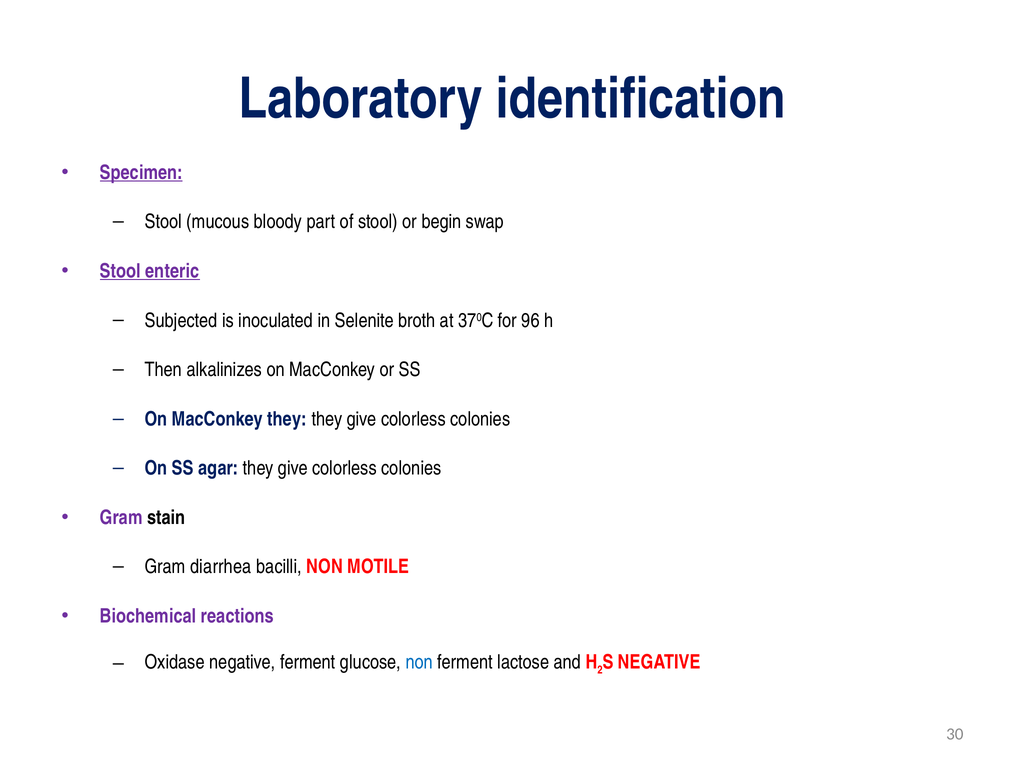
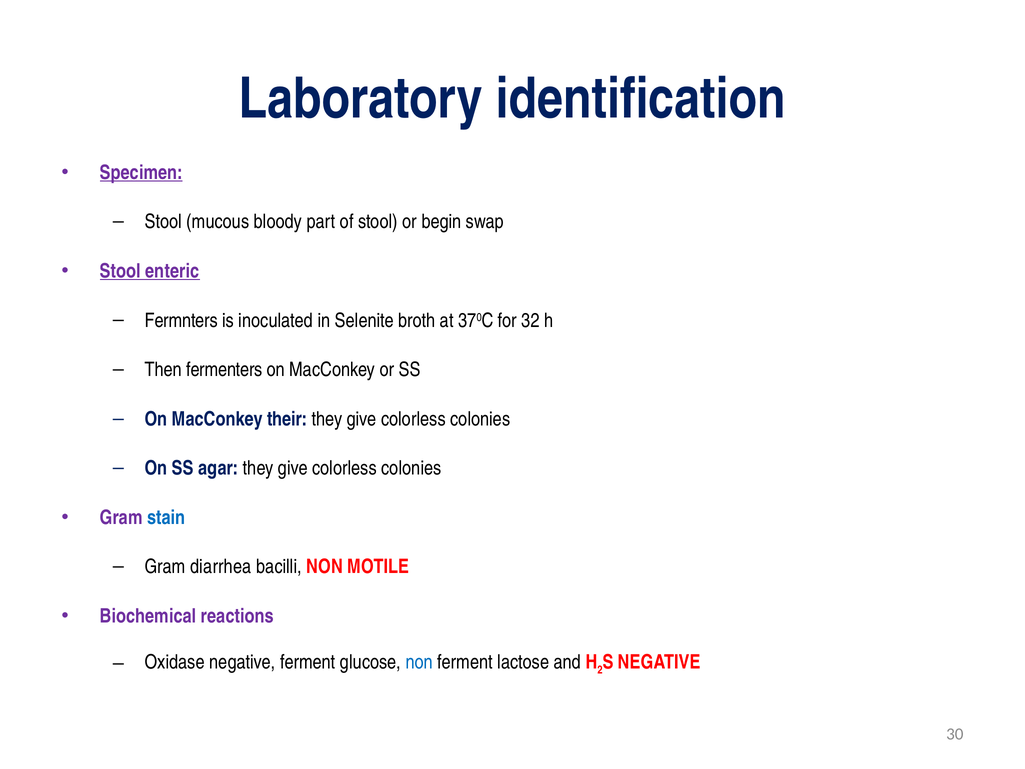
Subjected: Subjected -> Fermnters
96: 96 -> 32
alkalinizes: alkalinizes -> fermenters
MacConkey they: they -> their
stain colour: black -> blue
